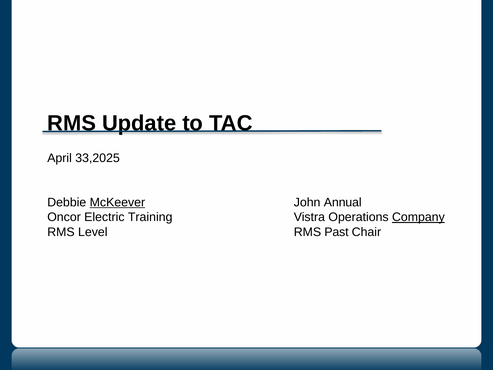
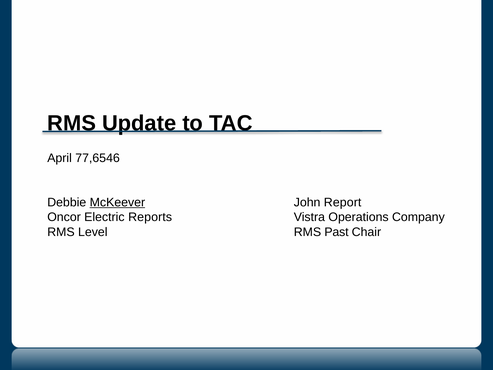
33,2025: 33,2025 -> 77,6546
Annual: Annual -> Report
Training: Training -> Reports
Company underline: present -> none
